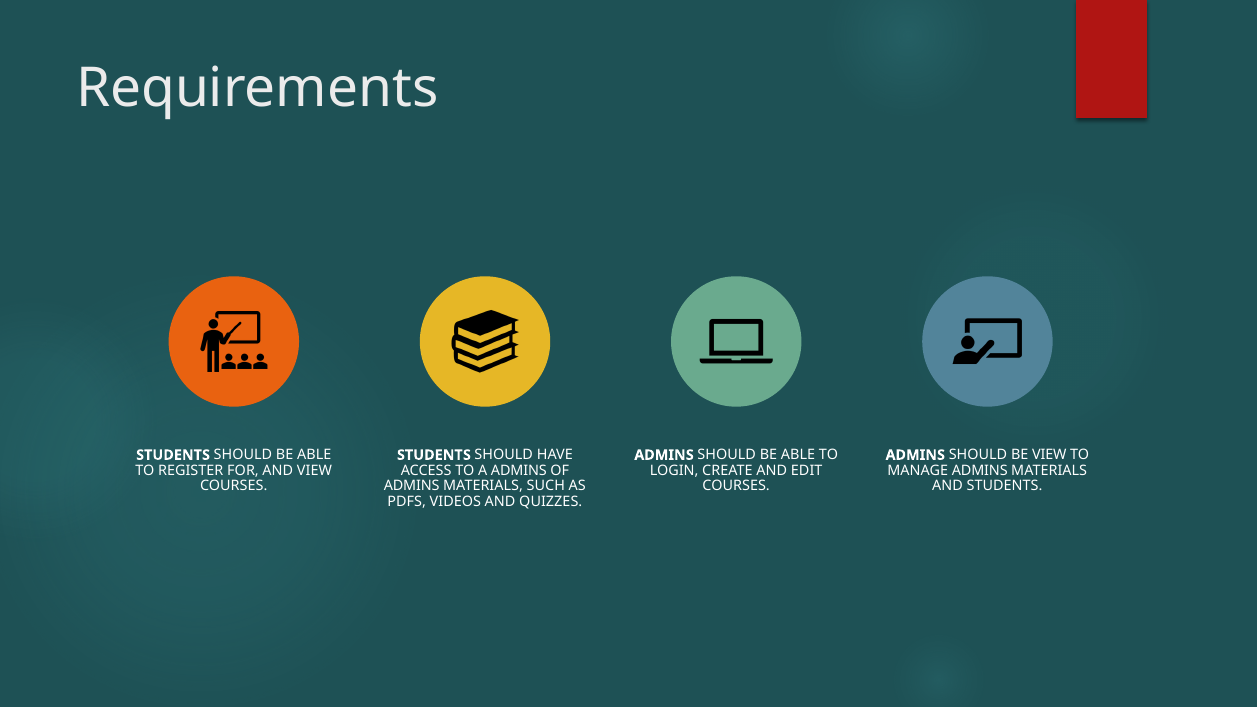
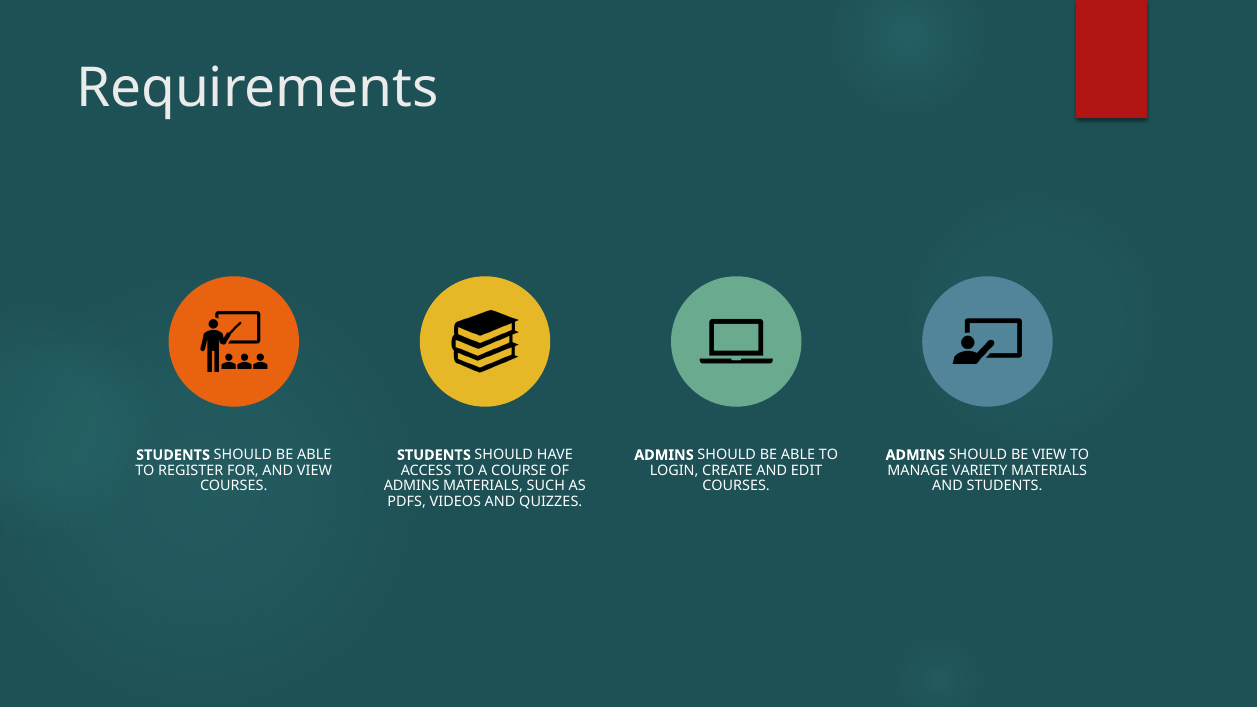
A ADMINS: ADMINS -> COURSE
MANAGE ADMINS: ADMINS -> VARIETY
